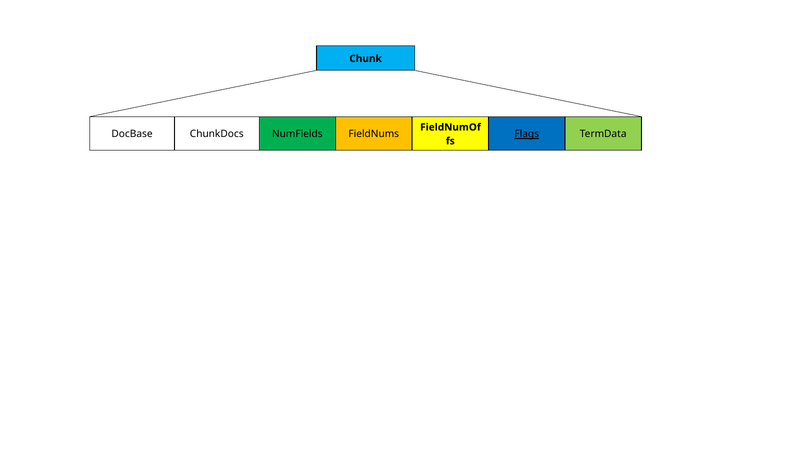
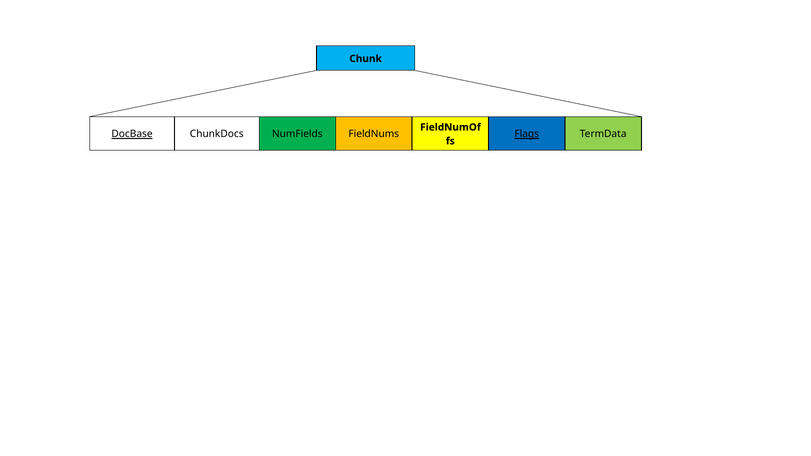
DocBase underline: none -> present
